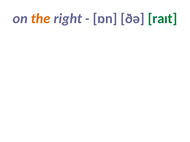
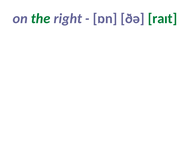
the colour: orange -> green
